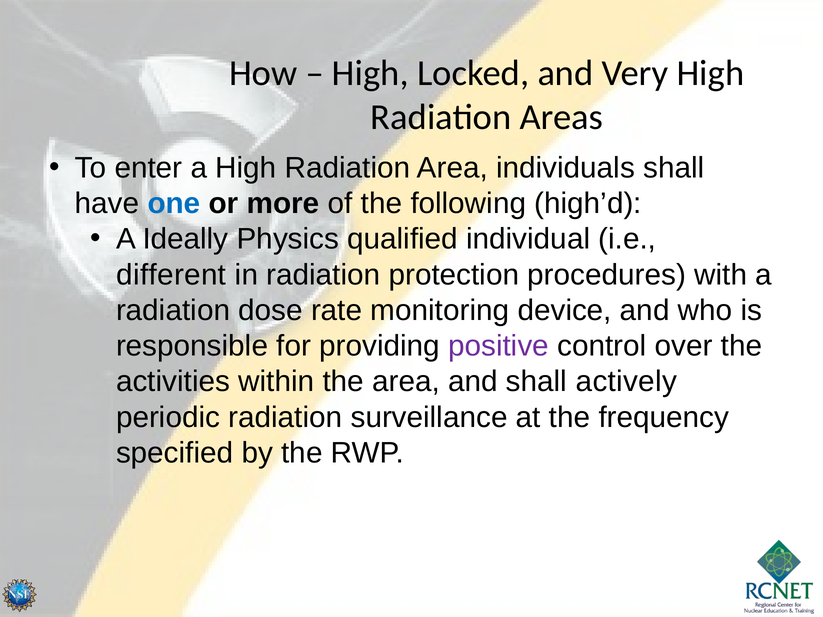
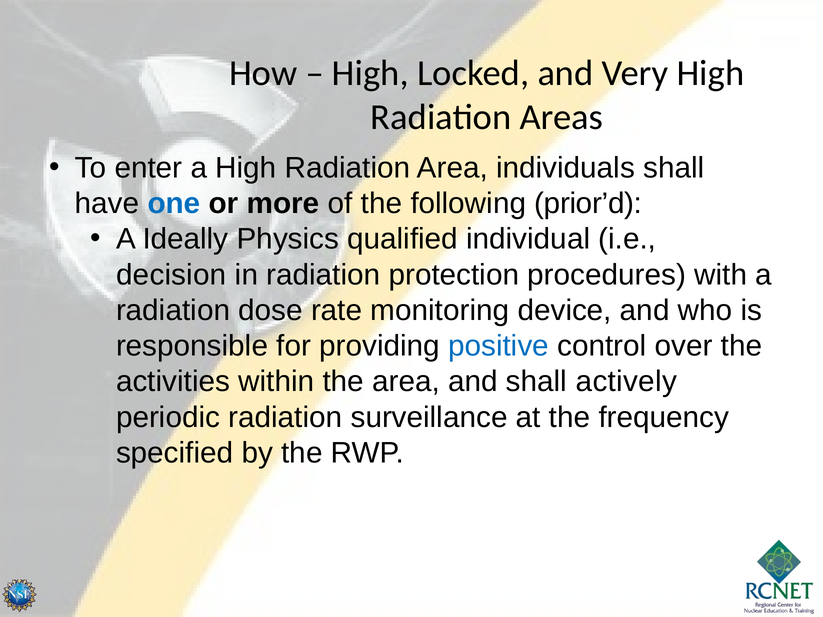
high’d: high’d -> prior’d
different: different -> decision
positive colour: purple -> blue
